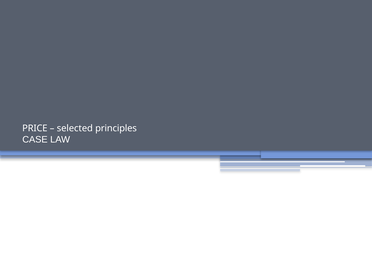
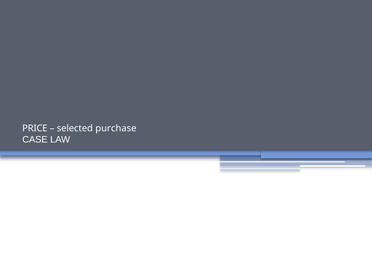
principles: principles -> purchase
